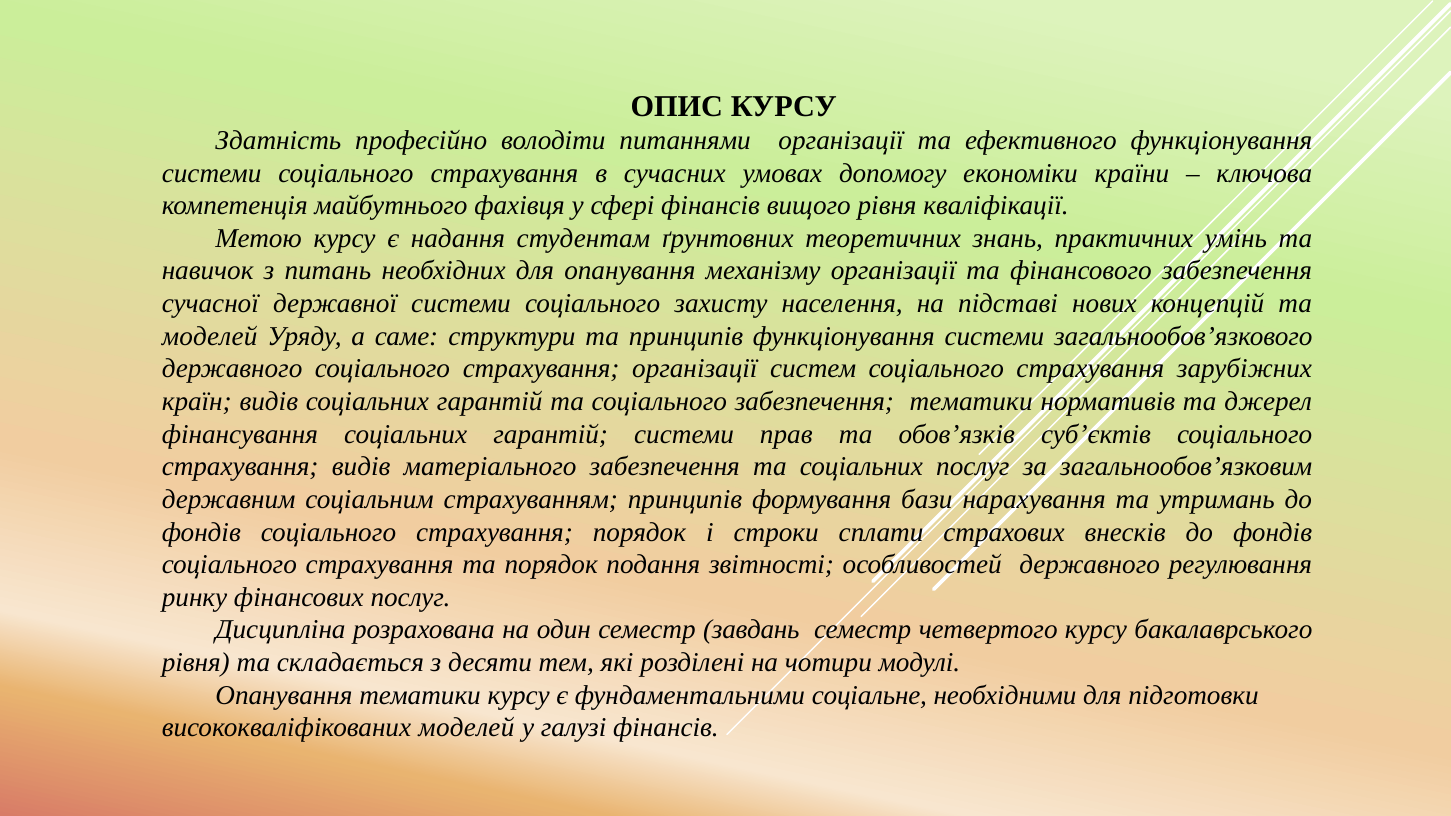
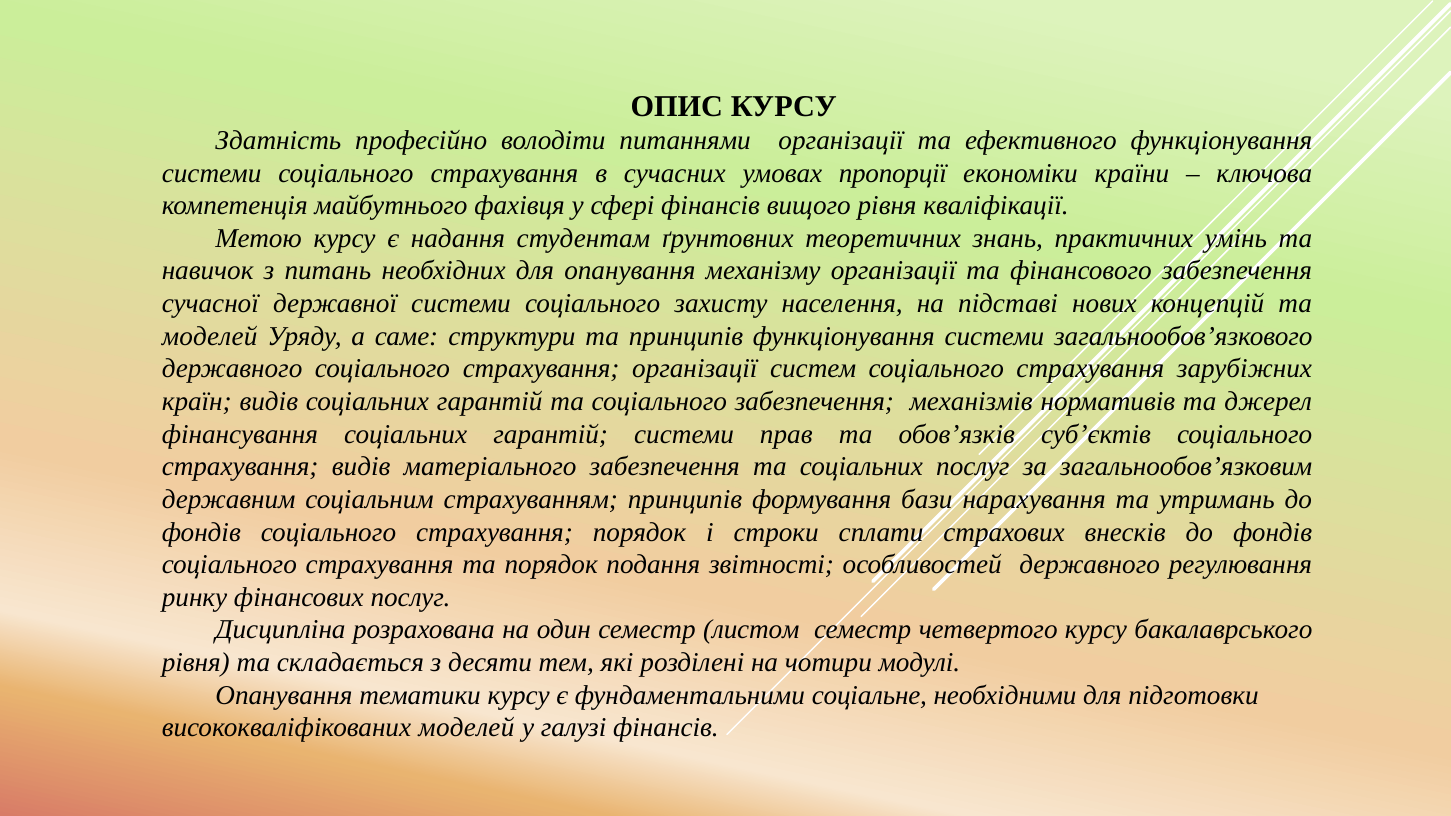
допомогу: допомогу -> пропорції
забезпечення тематики: тематики -> механізмів
завдань: завдань -> листом
